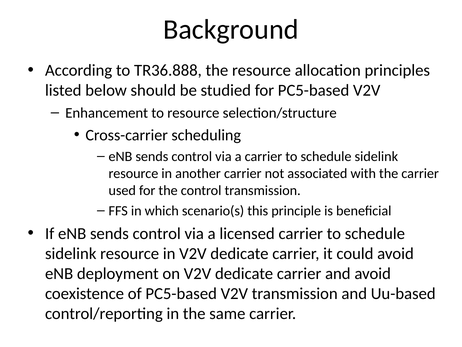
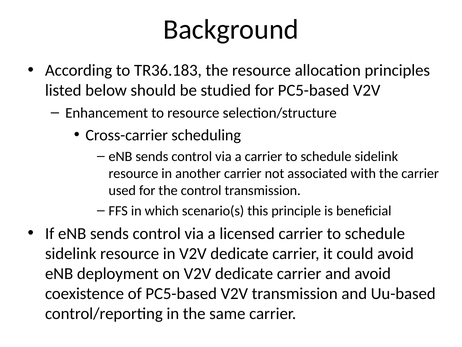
TR36.888: TR36.888 -> TR36.183
